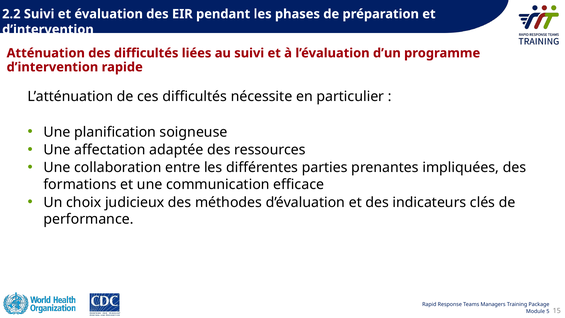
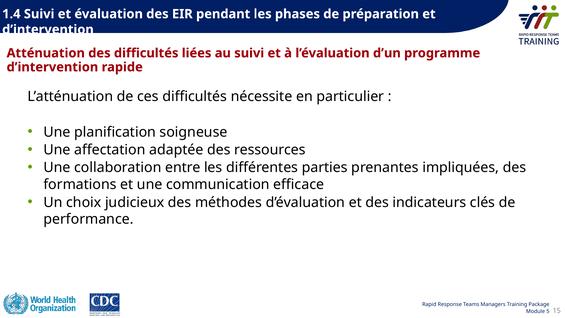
2.2: 2.2 -> 1.4
